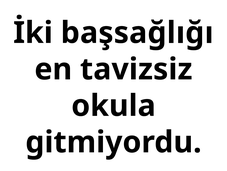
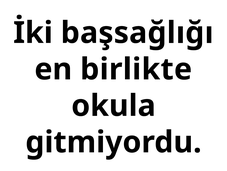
tavizsiz: tavizsiz -> birlikte
